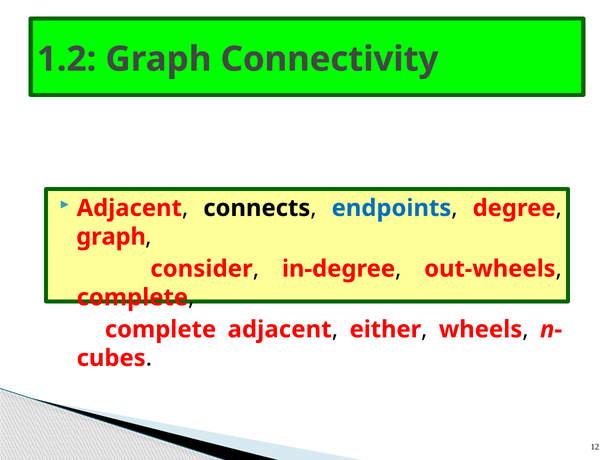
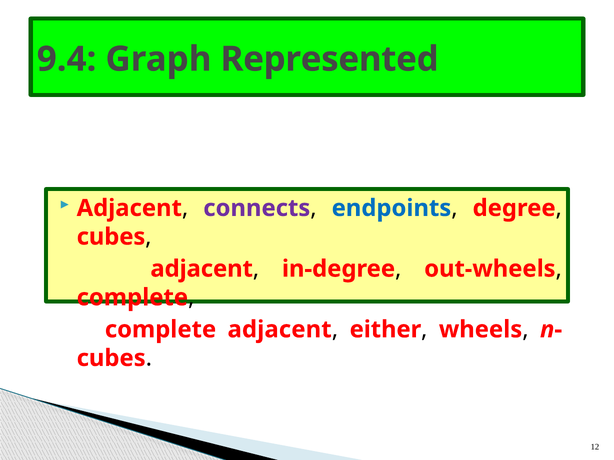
1.2: 1.2 -> 9.4
Connectivity: Connectivity -> Represented
connects colour: black -> purple
graph at (111, 237): graph -> cubes
consider at (202, 269): consider -> adjacent
